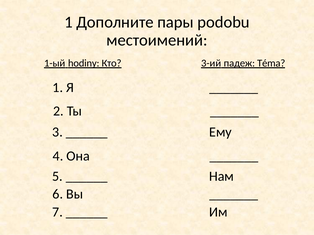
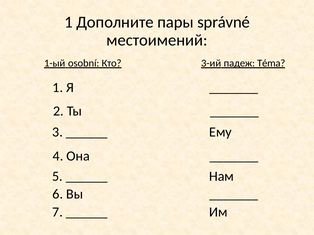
podobu: podobu -> správné
hodiny: hodiny -> osobní
